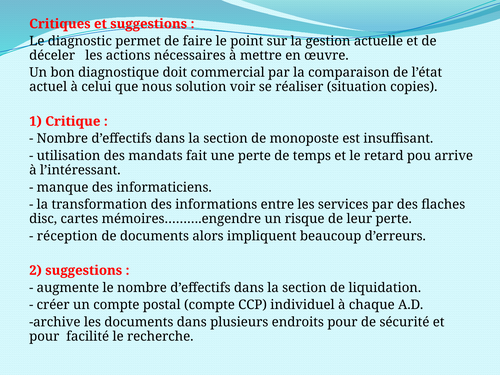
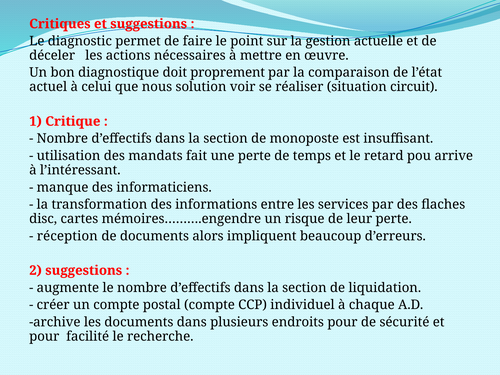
commercial: commercial -> proprement
copies: copies -> circuit
